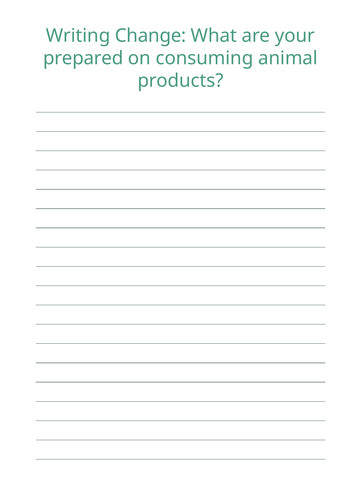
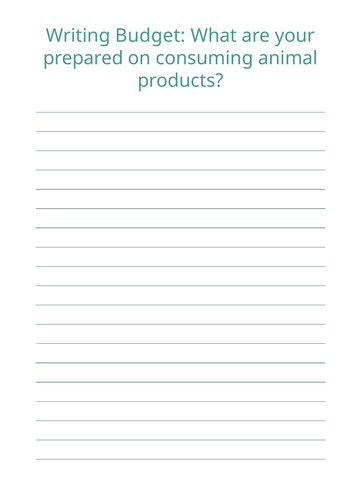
Change: Change -> Budget
